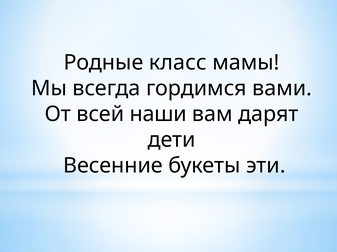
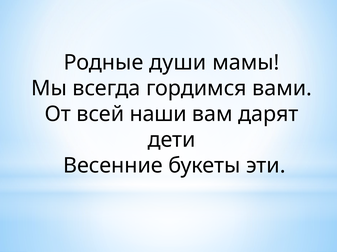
класс: класс -> души
